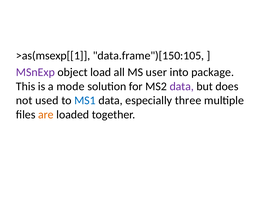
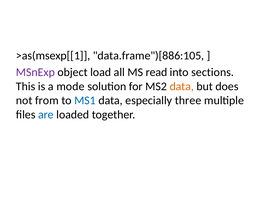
data.frame")[150:105: data.frame")[150:105 -> data.frame")[886:105
user: user -> read
package: package -> sections
data at (182, 87) colour: purple -> orange
used: used -> from
are colour: orange -> blue
